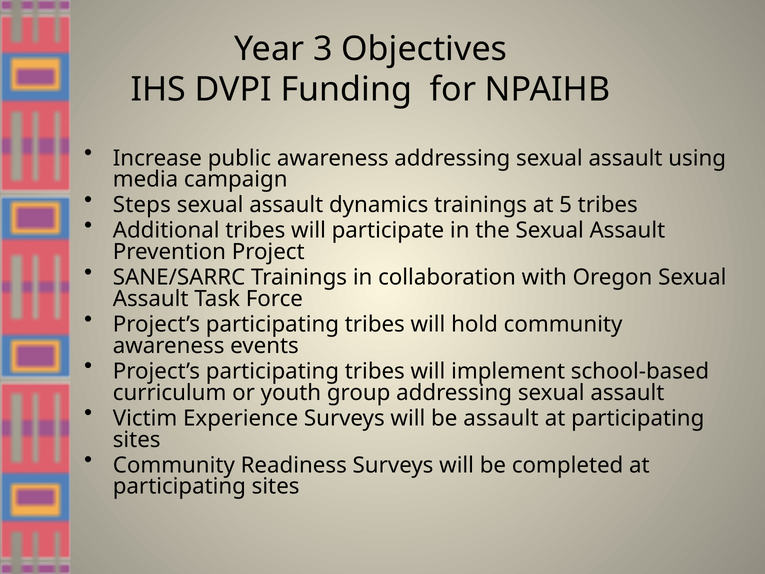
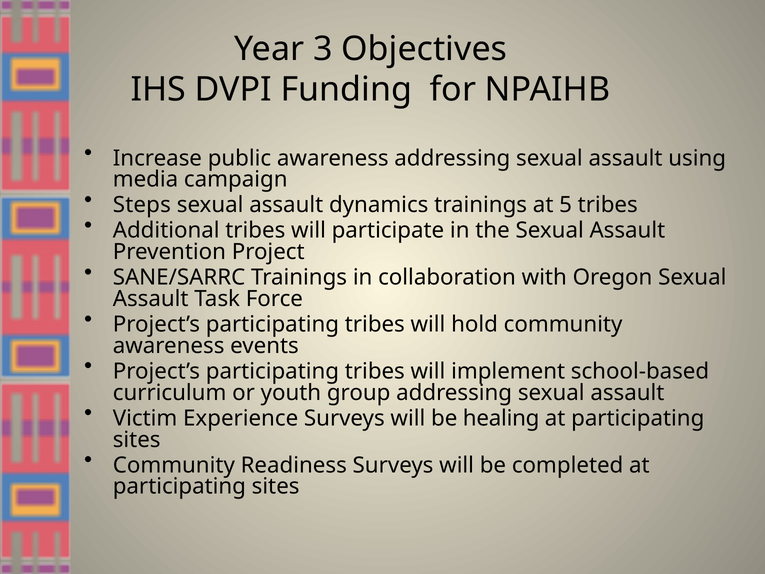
be assault: assault -> healing
